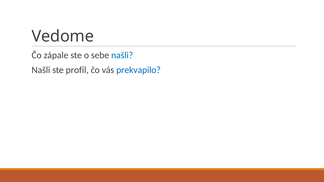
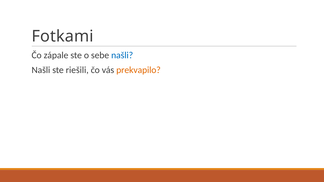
Vedome: Vedome -> Fotkami
profil: profil -> riešili
prekvapilo colour: blue -> orange
